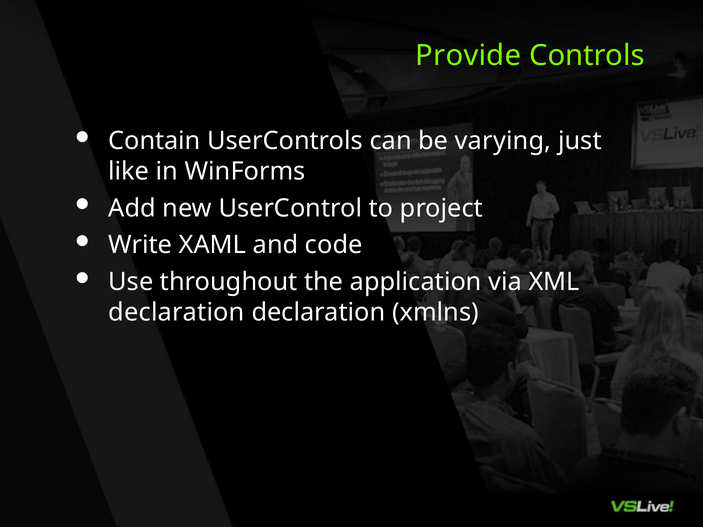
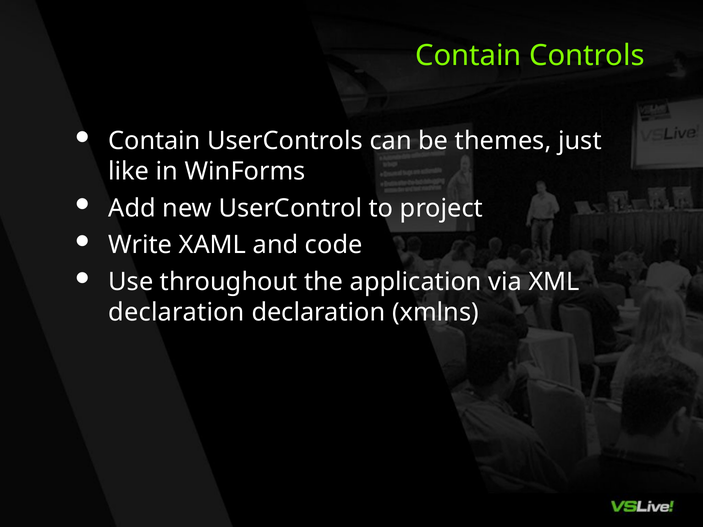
Provide at (468, 56): Provide -> Contain
varying: varying -> themes
